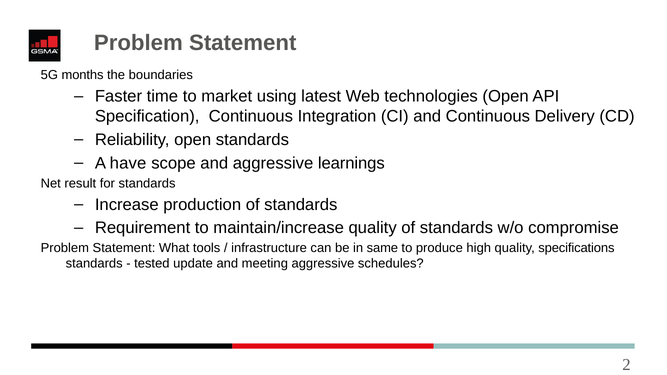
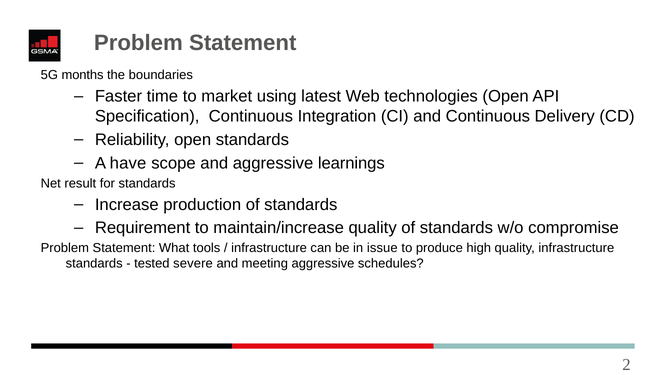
same: same -> issue
quality specifications: specifications -> infrastructure
update: update -> severe
